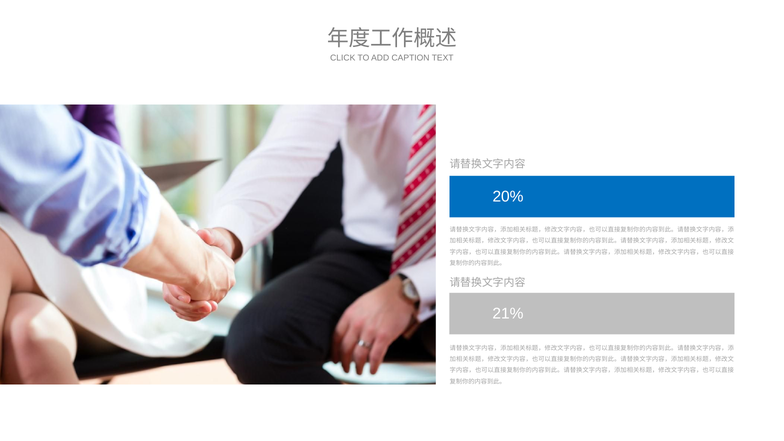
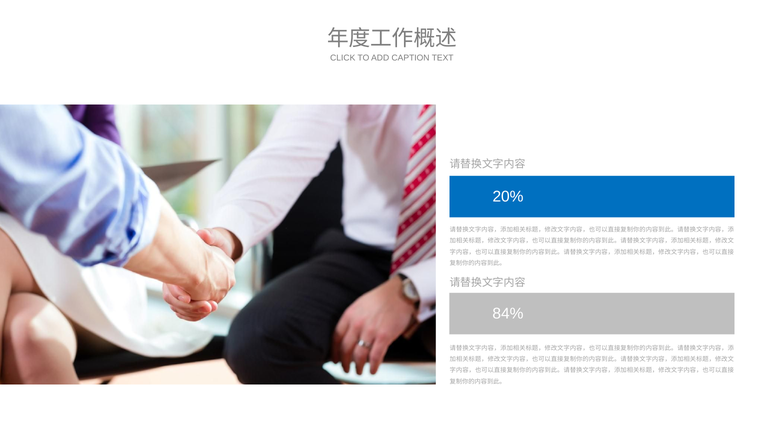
21%: 21% -> 84%
